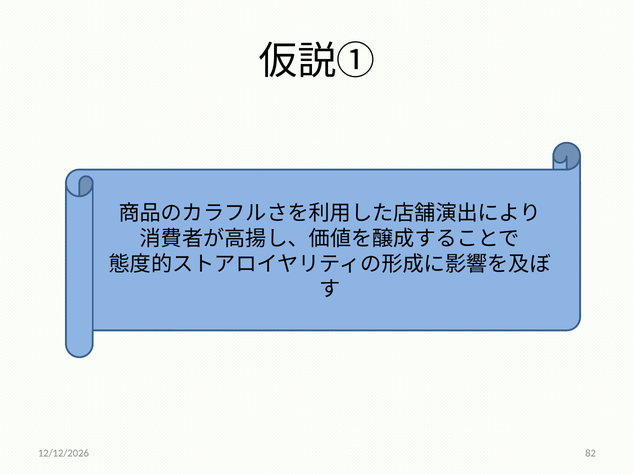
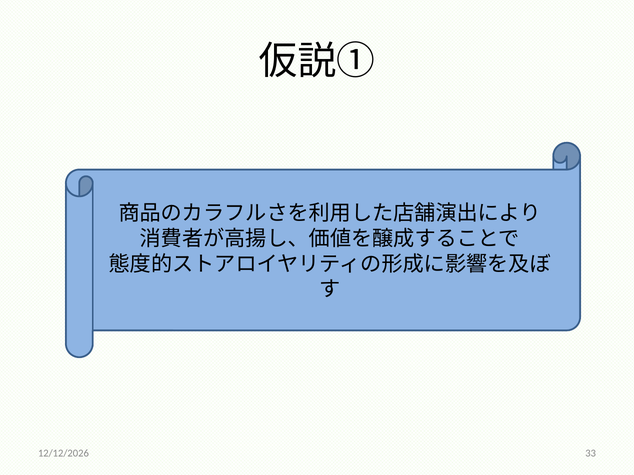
82: 82 -> 33
